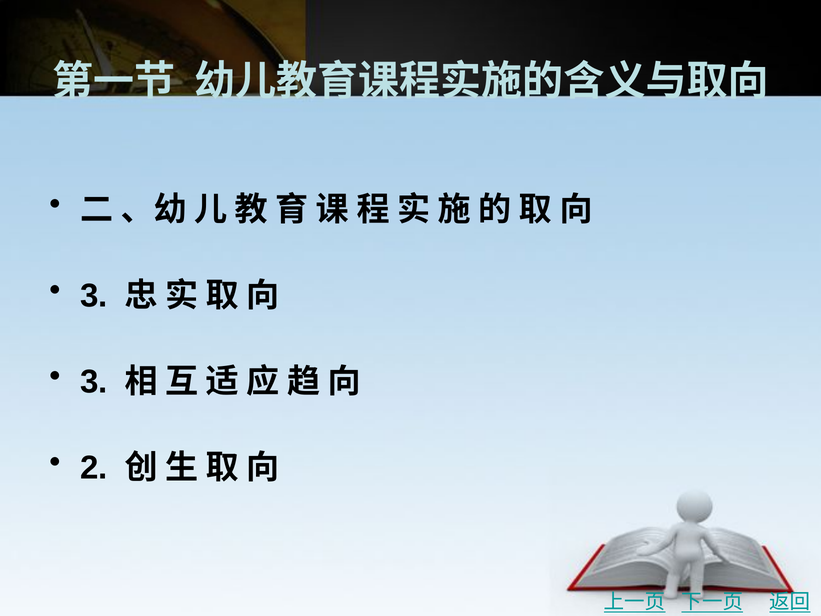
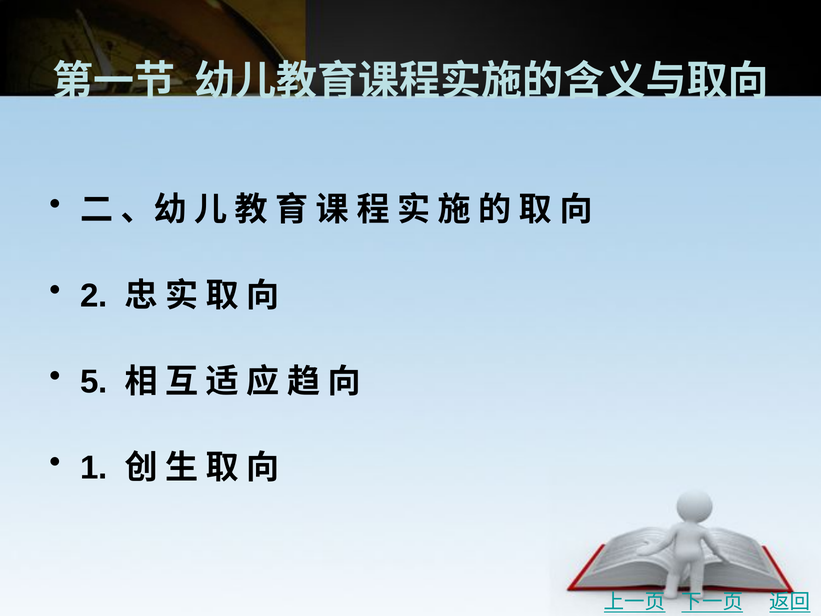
3 at (94, 296): 3 -> 2
3 at (94, 382): 3 -> 5
2: 2 -> 1
